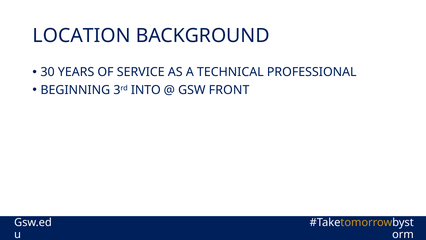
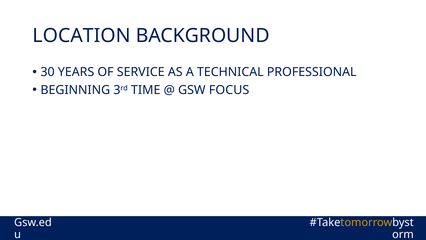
INTO: INTO -> TIME
FRONT: FRONT -> FOCUS
